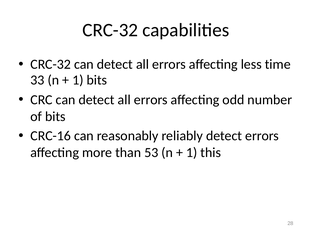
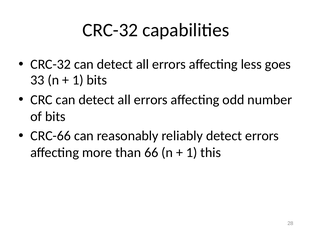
time: time -> goes
CRC-16: CRC-16 -> CRC-66
53: 53 -> 66
